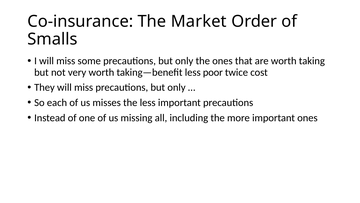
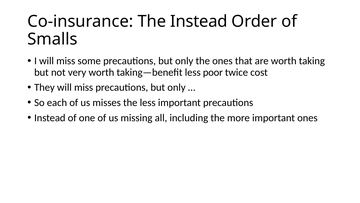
The Market: Market -> Instead
